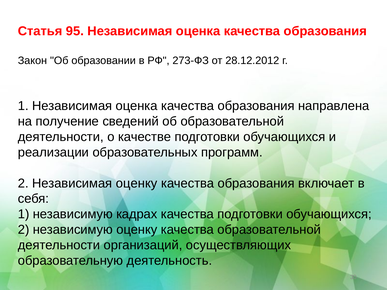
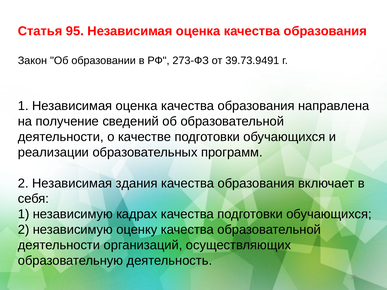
28.12.2012: 28.12.2012 -> 39.73.9491
Независимая оценку: оценку -> здания
